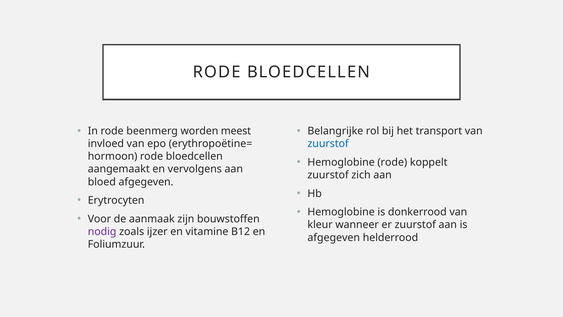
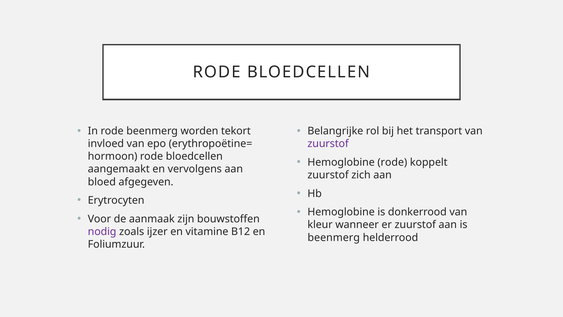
meest: meest -> tekort
zuurstof at (328, 144) colour: blue -> purple
afgegeven at (334, 237): afgegeven -> beenmerg
